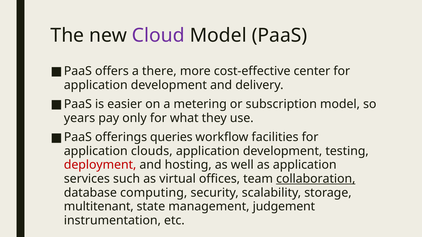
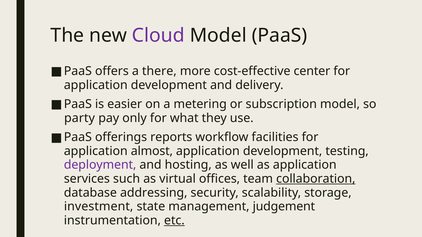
years: years -> party
queries: queries -> reports
clouds: clouds -> almost
deployment colour: red -> purple
computing: computing -> addressing
multitenant: multitenant -> investment
etc underline: none -> present
